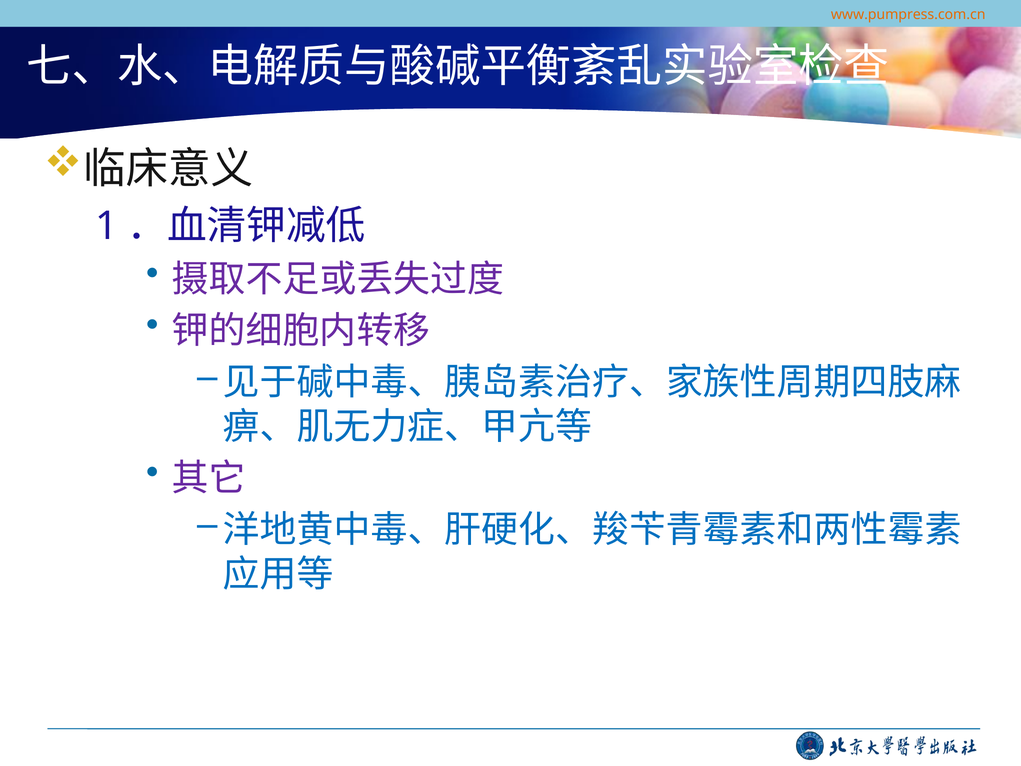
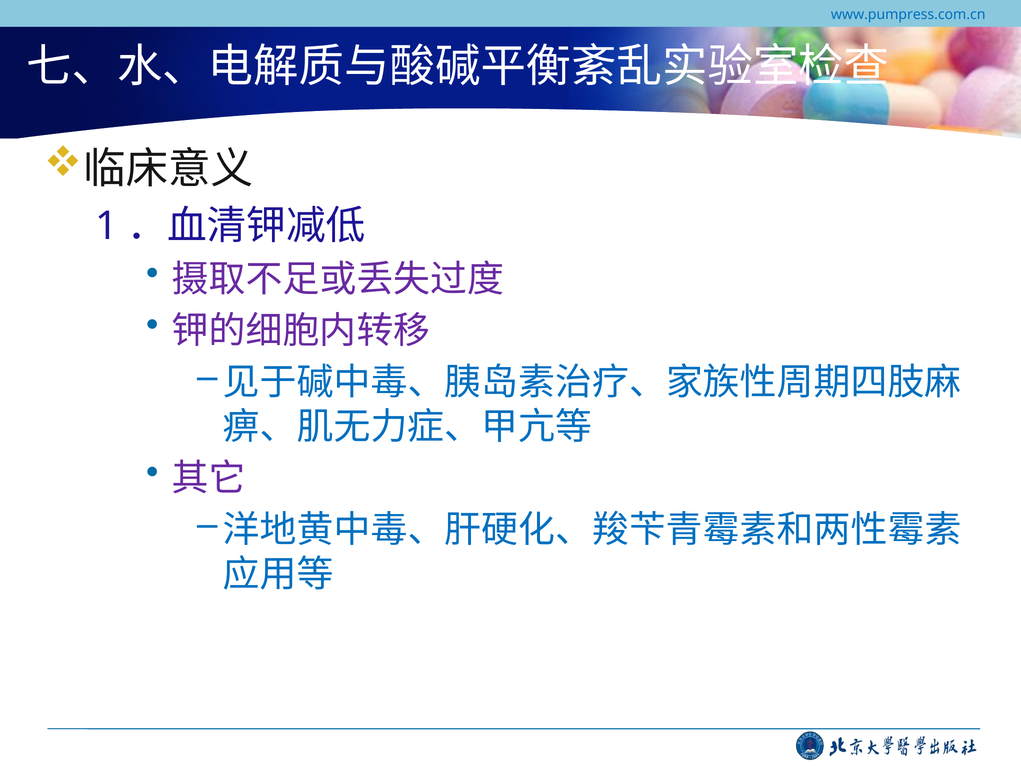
www.pumpress.com.cn colour: orange -> blue
